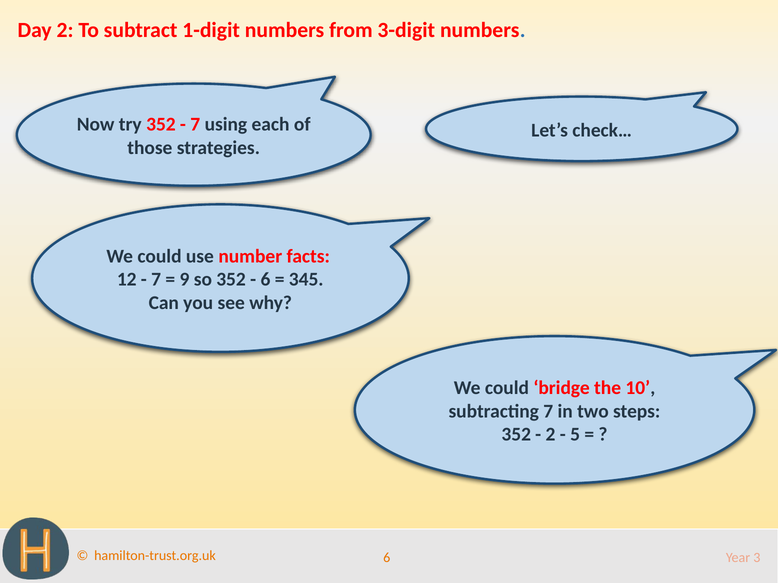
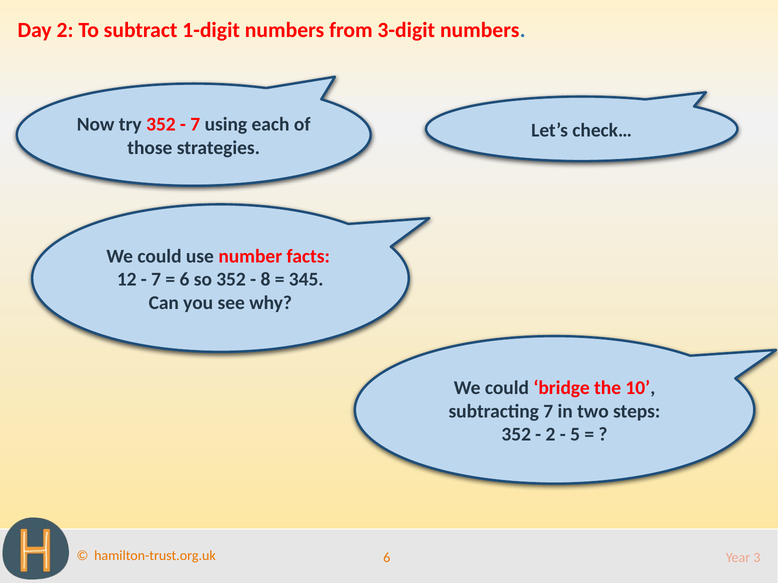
9 at (184, 280): 9 -> 6
6 at (265, 280): 6 -> 8
